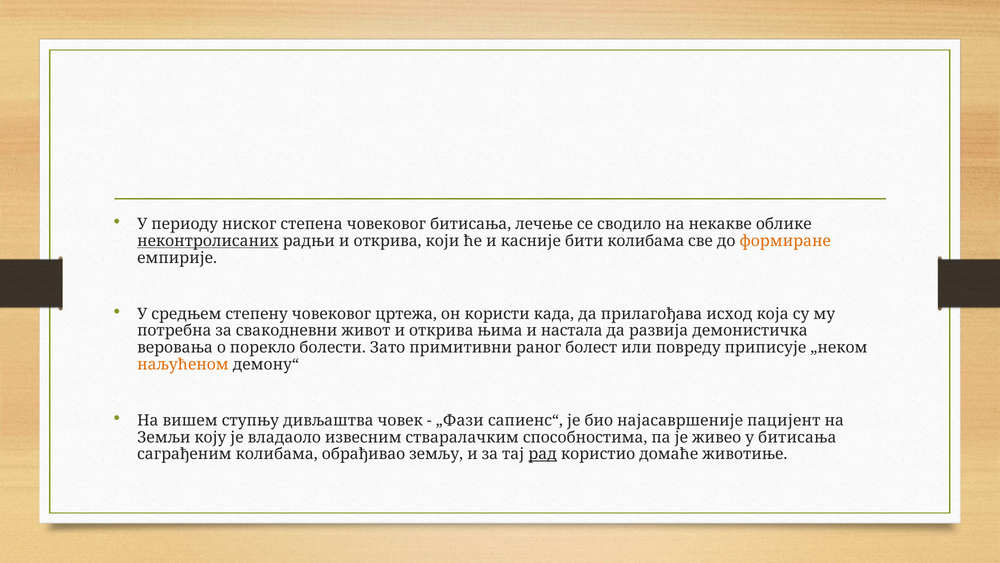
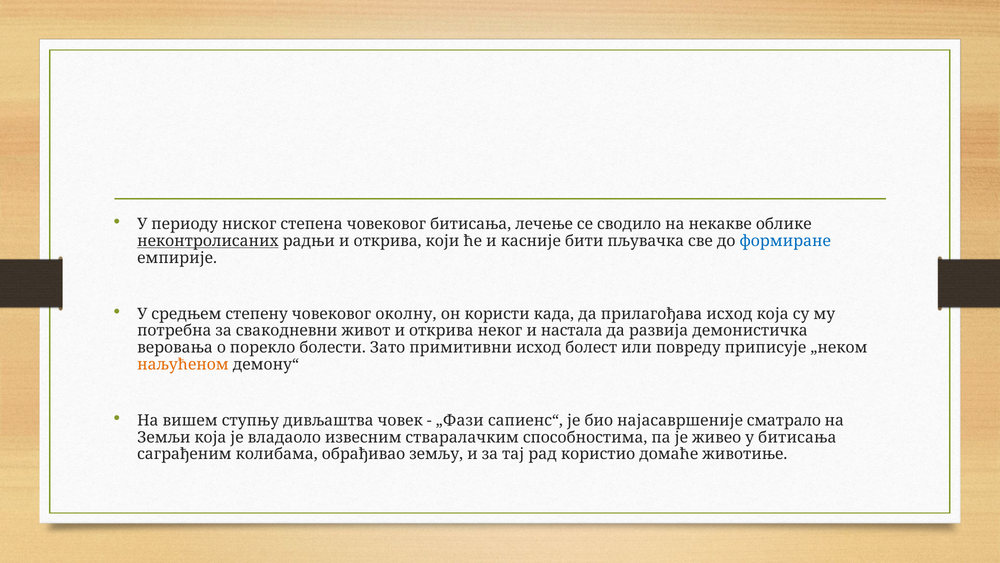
бити колибама: колибама -> пљувачка
формиране colour: orange -> blue
цртежа: цртежа -> околну
њима: њима -> неког
примитивни раног: раног -> исход
пацијент: пацијент -> сматрало
Земљи коју: коју -> која
рад underline: present -> none
